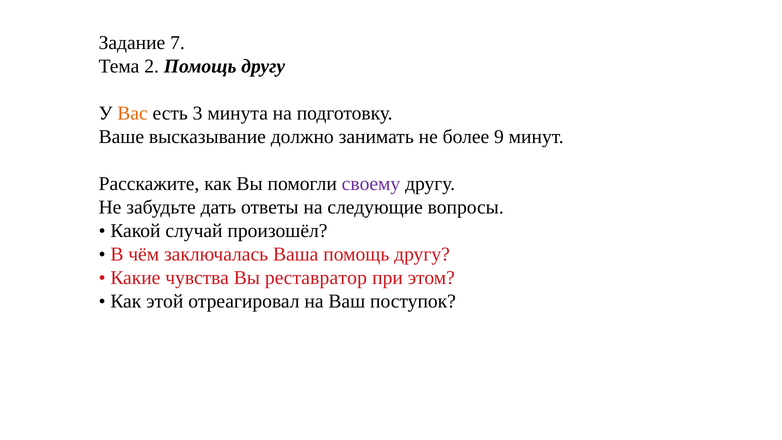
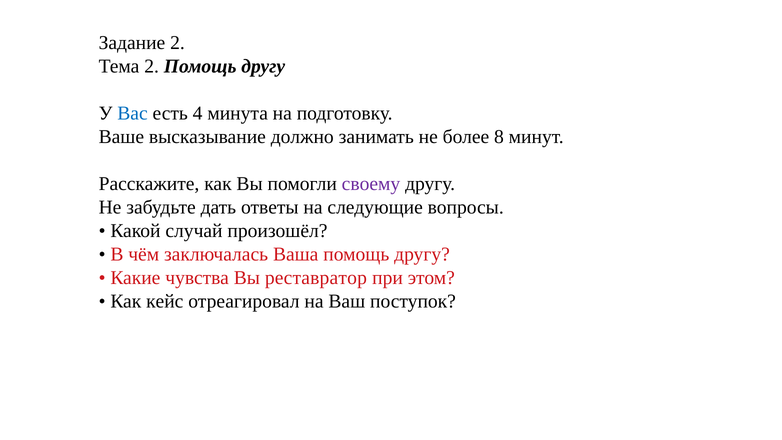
Задание 7: 7 -> 2
Вас colour: orange -> blue
3: 3 -> 4
9: 9 -> 8
этой: этой -> кейс
